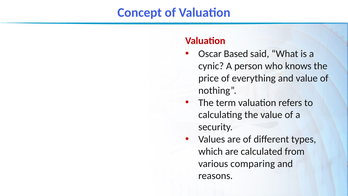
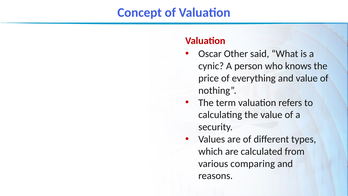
Based: Based -> Other
